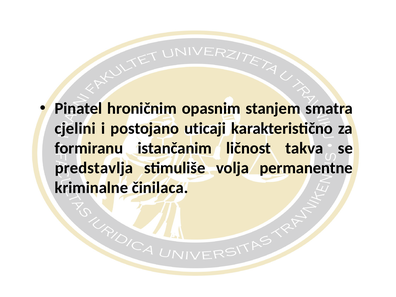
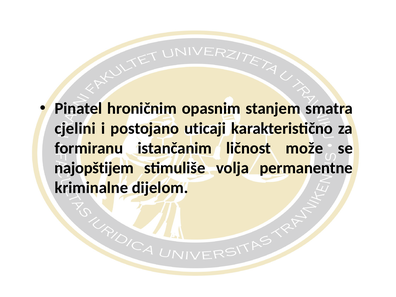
takva: takva -> može
predstavlja: predstavlja -> najopštijem
činilaca: činilaca -> dijelom
